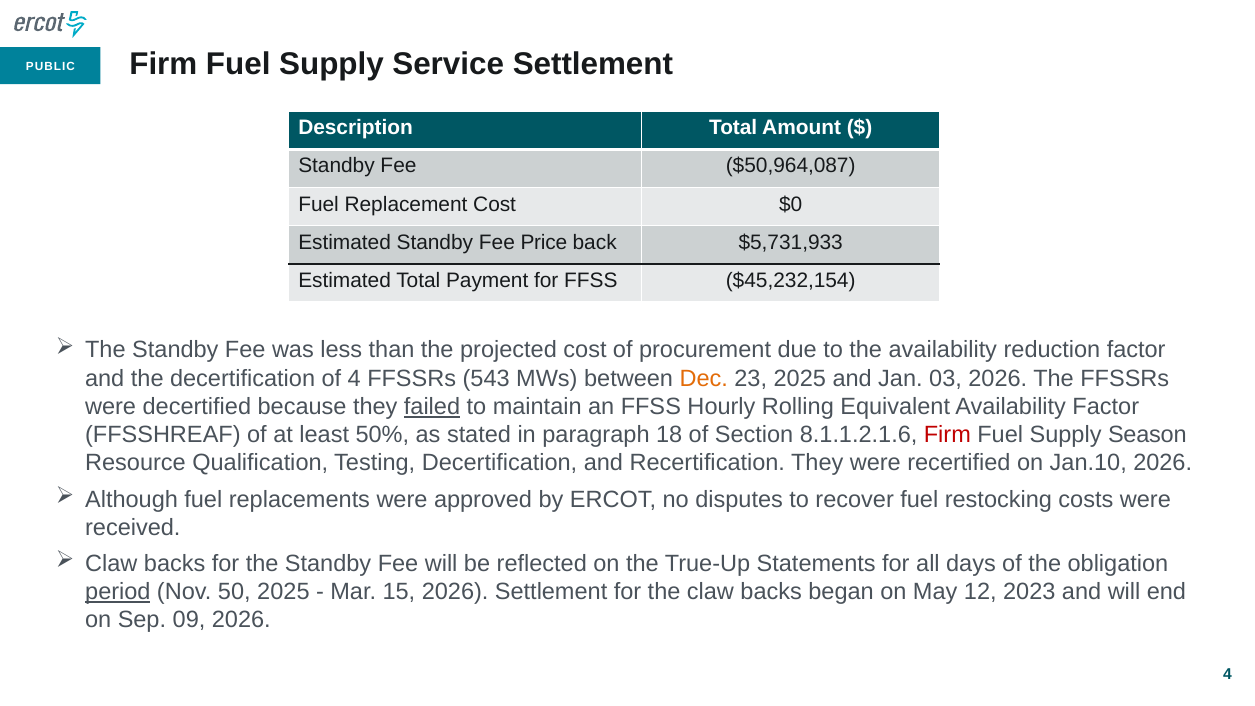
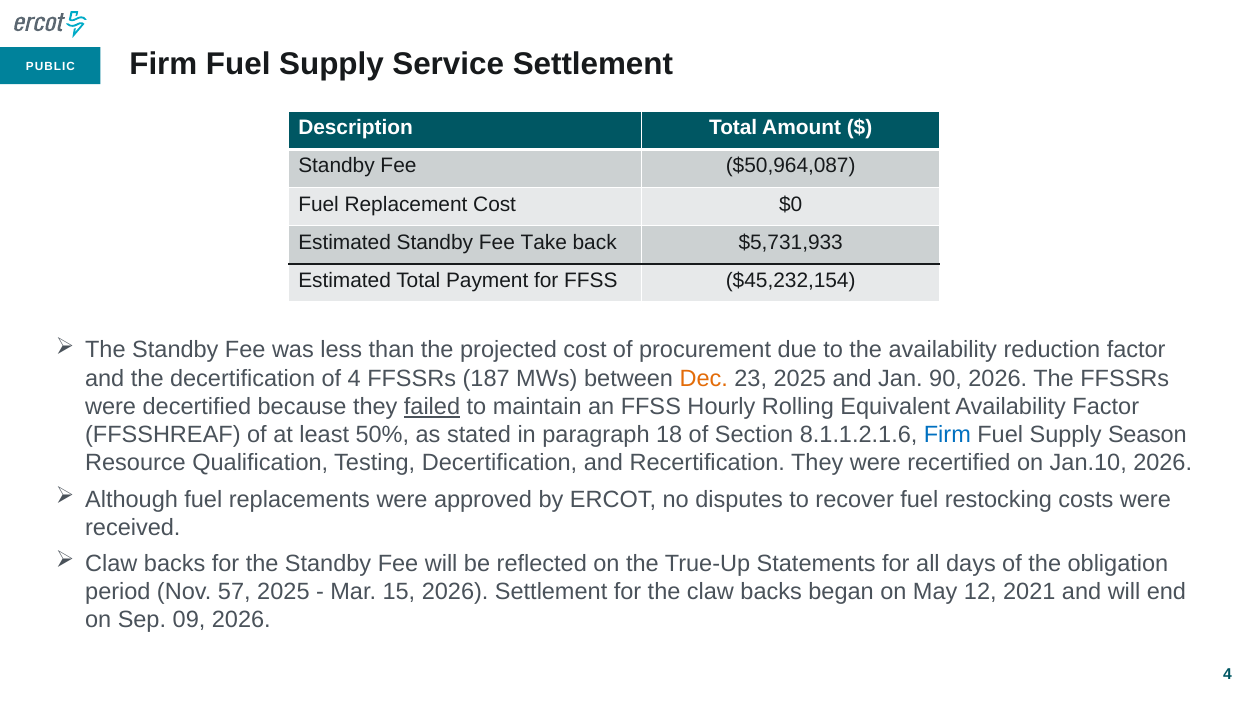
Price: Price -> Take
543: 543 -> 187
03: 03 -> 90
Firm at (947, 435) colour: red -> blue
period underline: present -> none
50: 50 -> 57
2023: 2023 -> 2021
